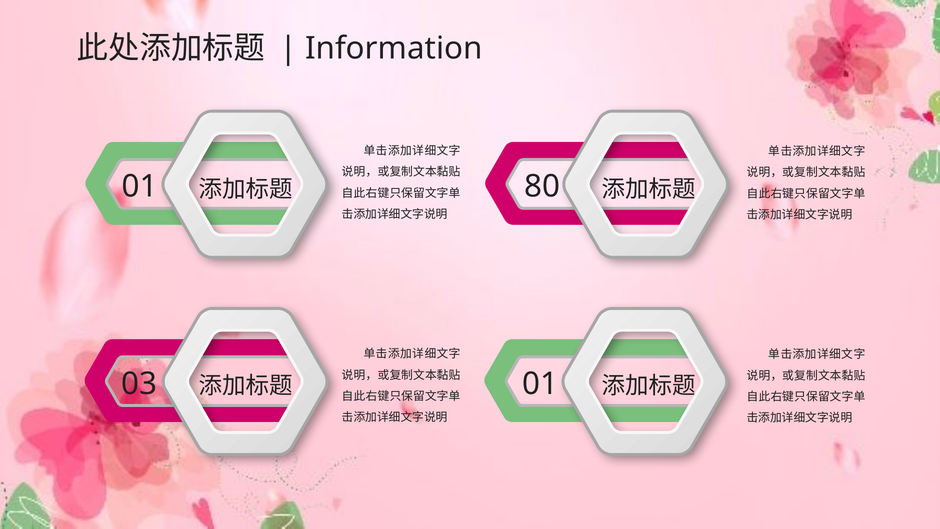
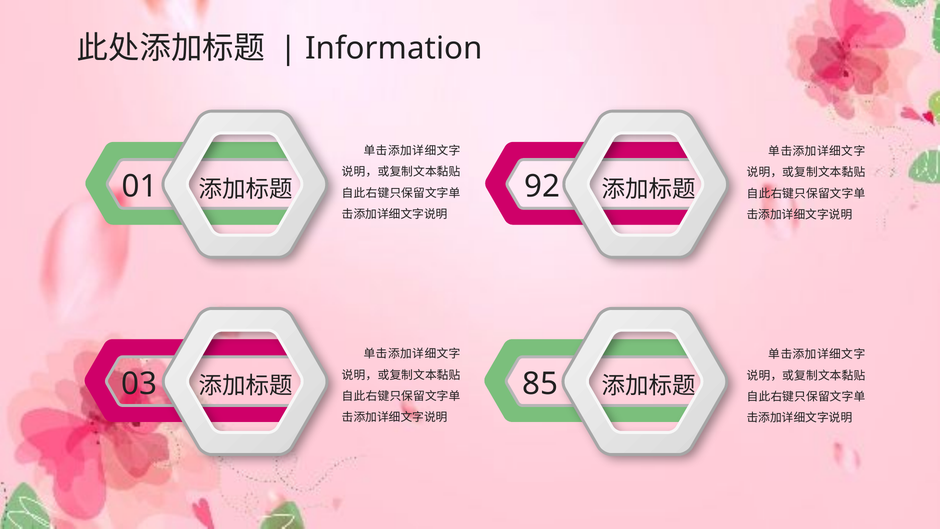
80: 80 -> 92
03 01: 01 -> 85
